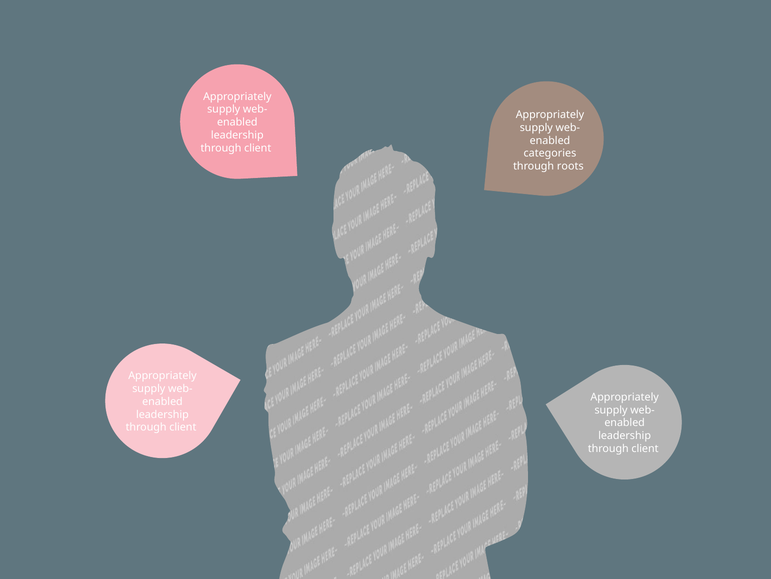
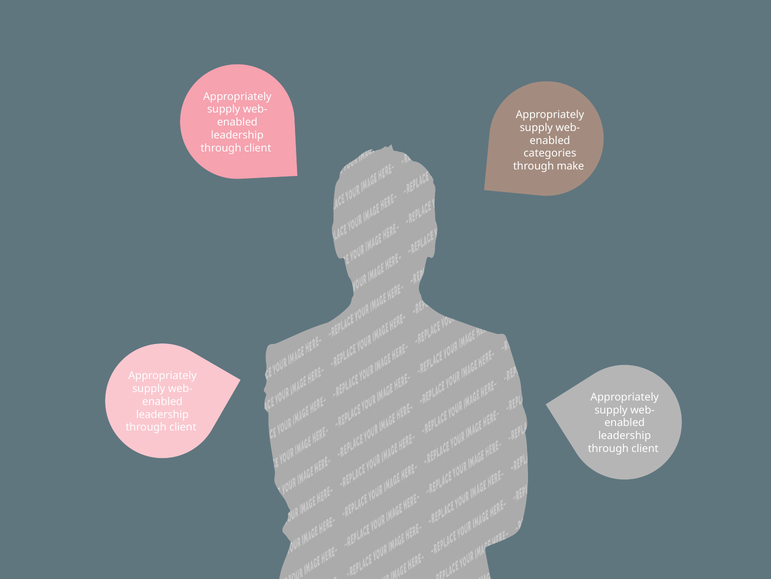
roots: roots -> make
